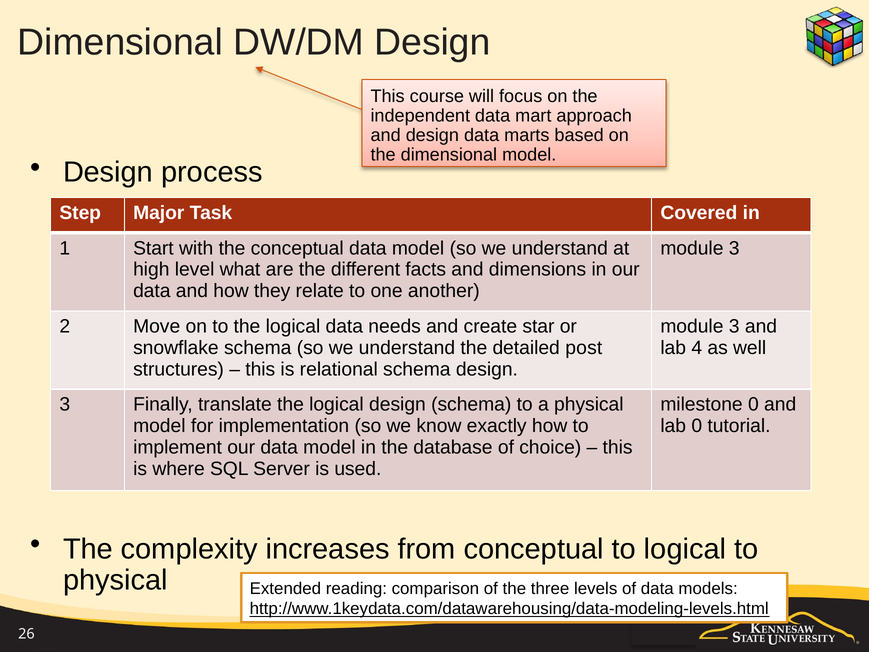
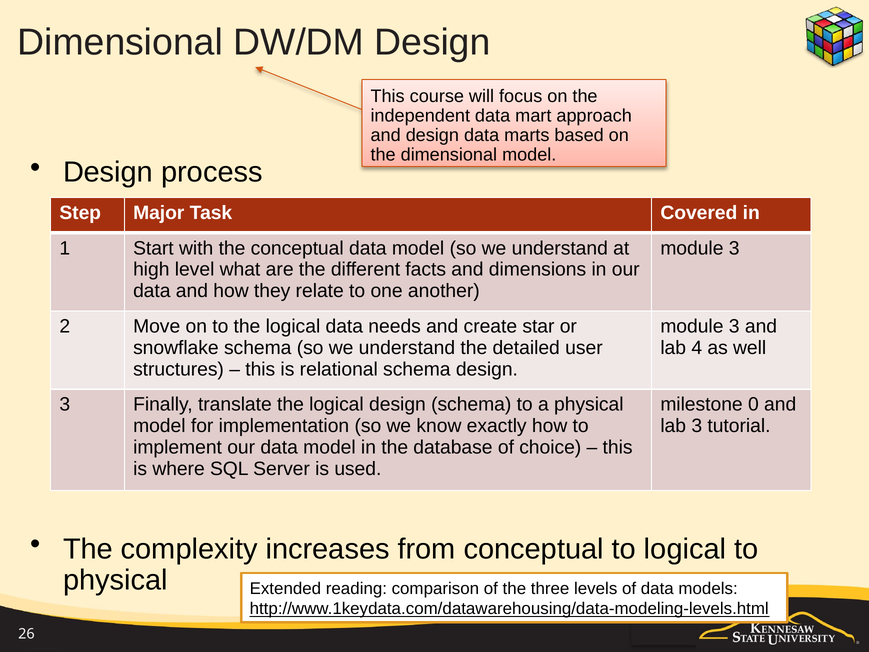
post: post -> user
lab 0: 0 -> 3
